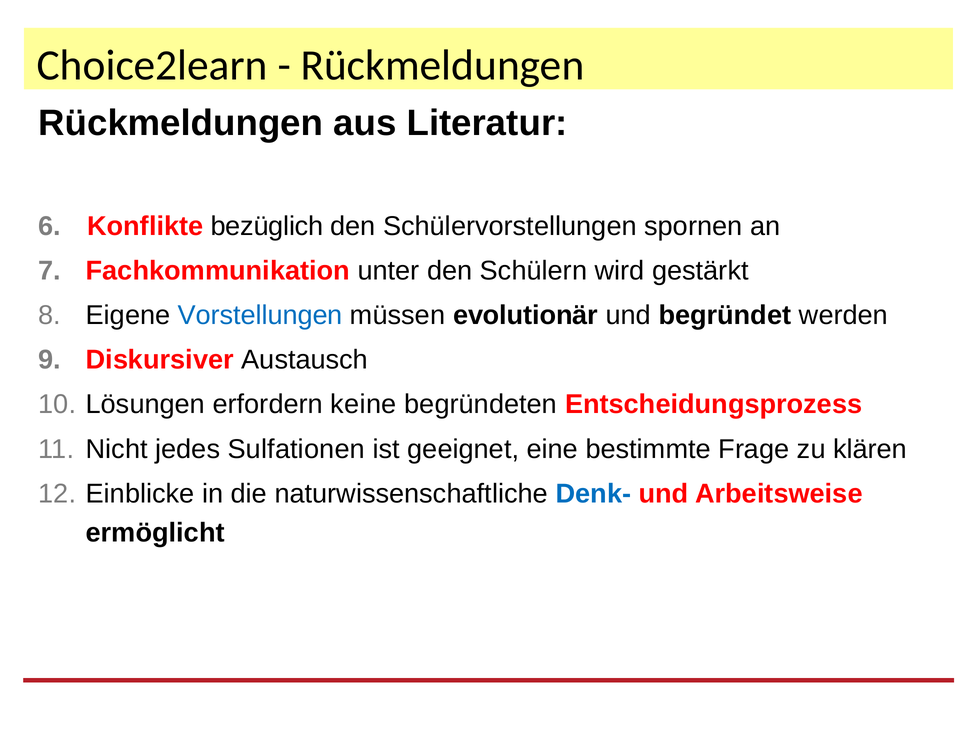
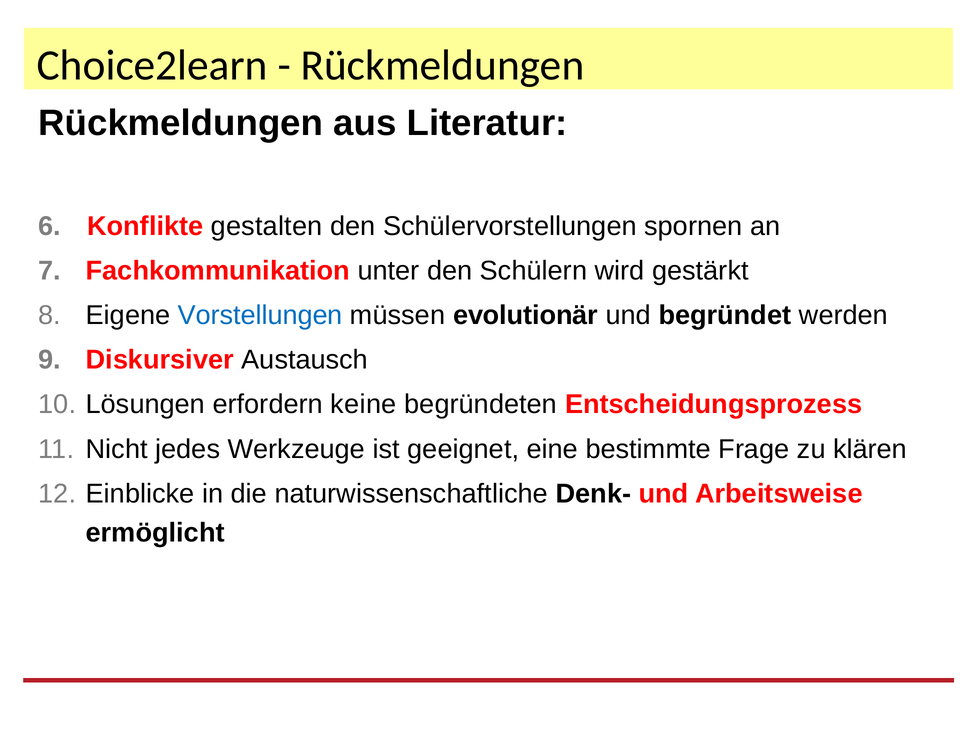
bezüglich: bezüglich -> gestalten
Sulfationen: Sulfationen -> Werkzeuge
Denk- colour: blue -> black
